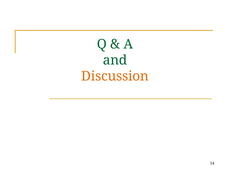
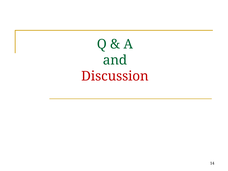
Discussion colour: orange -> red
